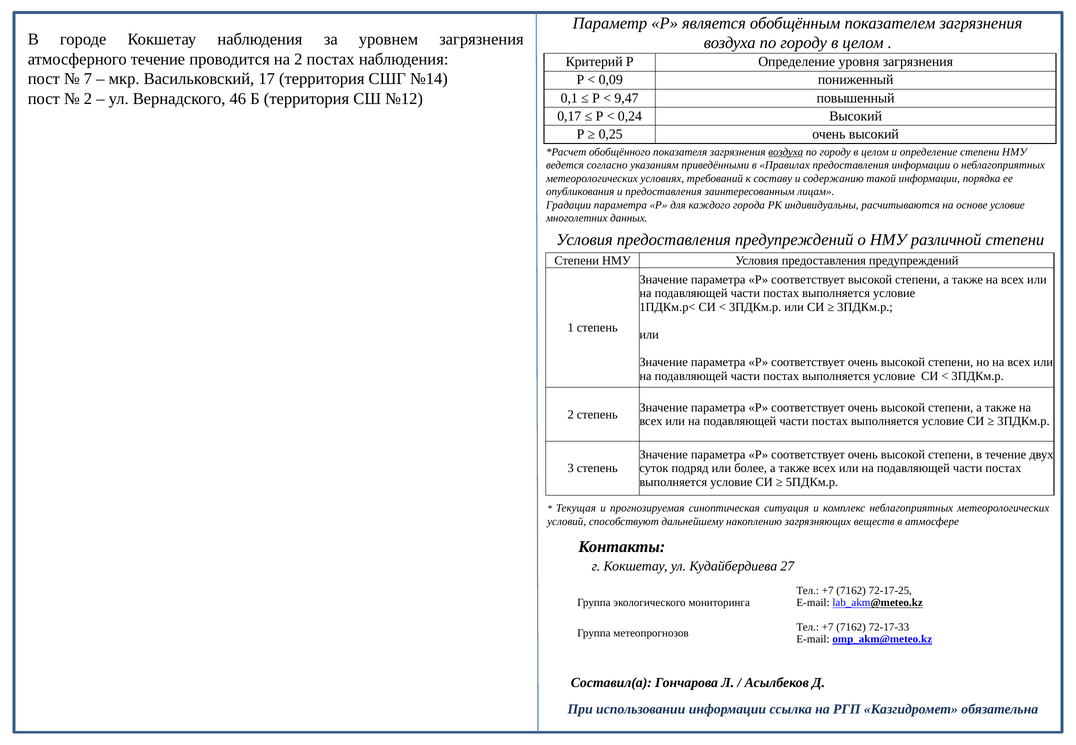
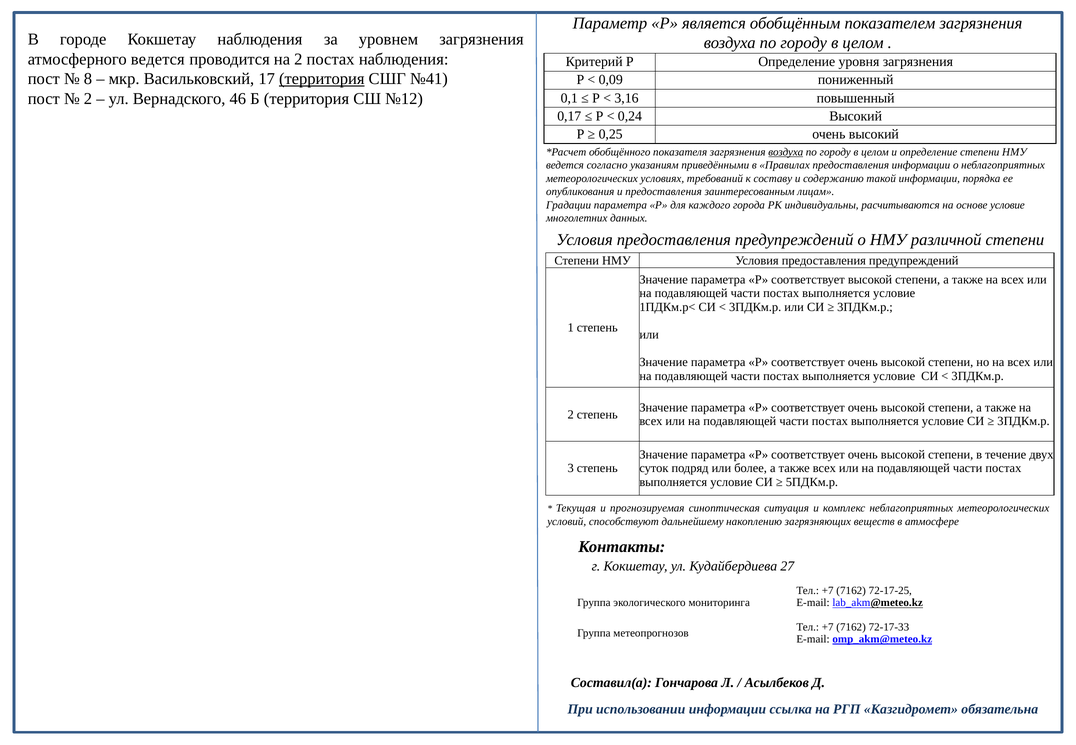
атмосферного течение: течение -> ведется
7: 7 -> 8
территория at (322, 79) underline: none -> present
№14: №14 -> №41
9,47: 9,47 -> 3,16
